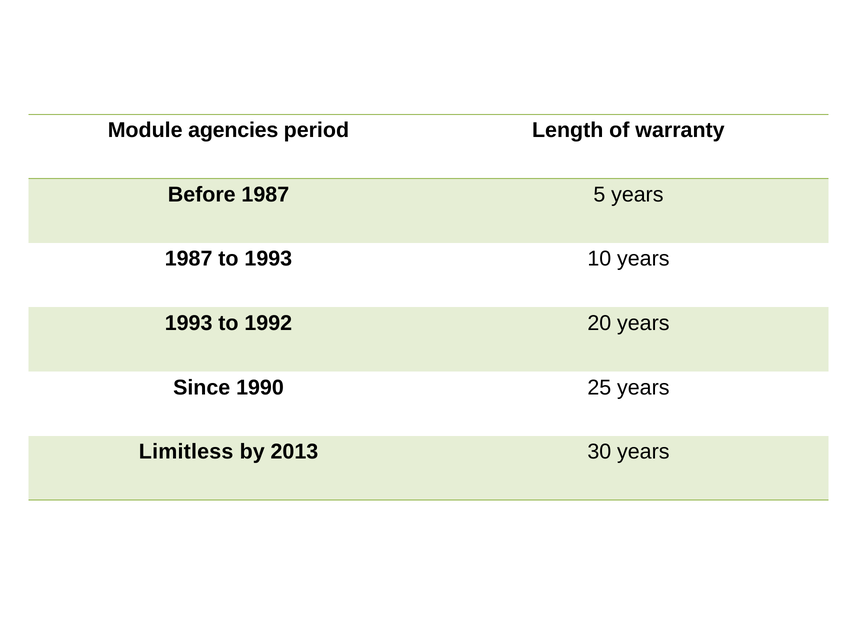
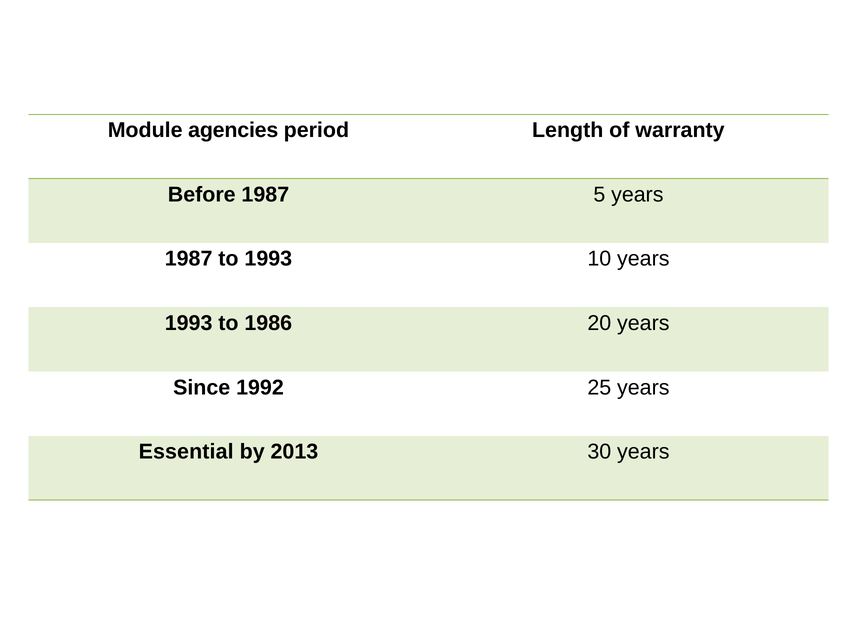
1992: 1992 -> 1986
1990: 1990 -> 1992
Limitless: Limitless -> Essential
